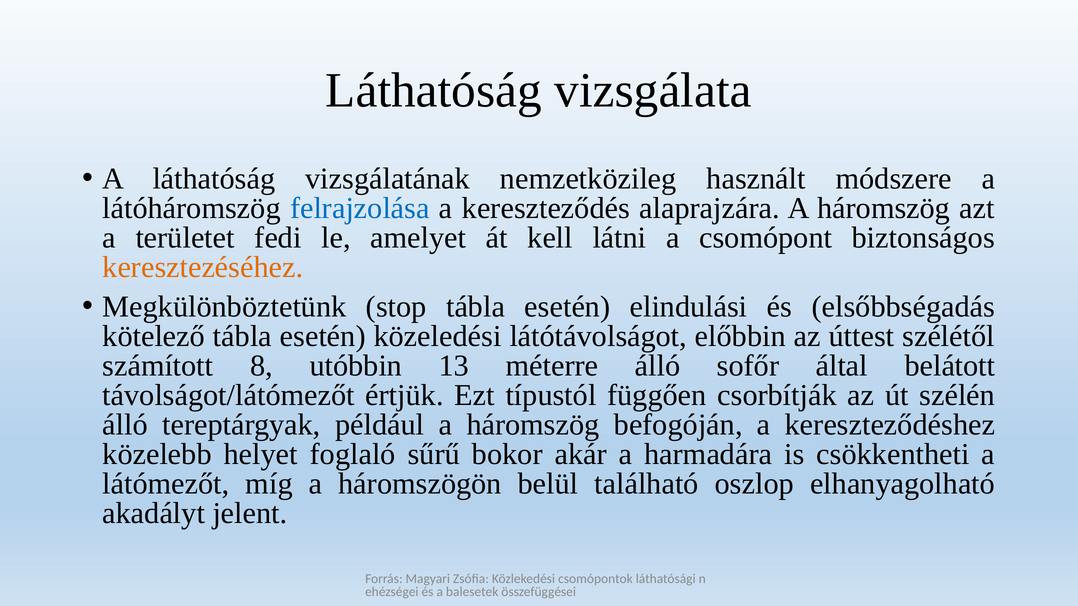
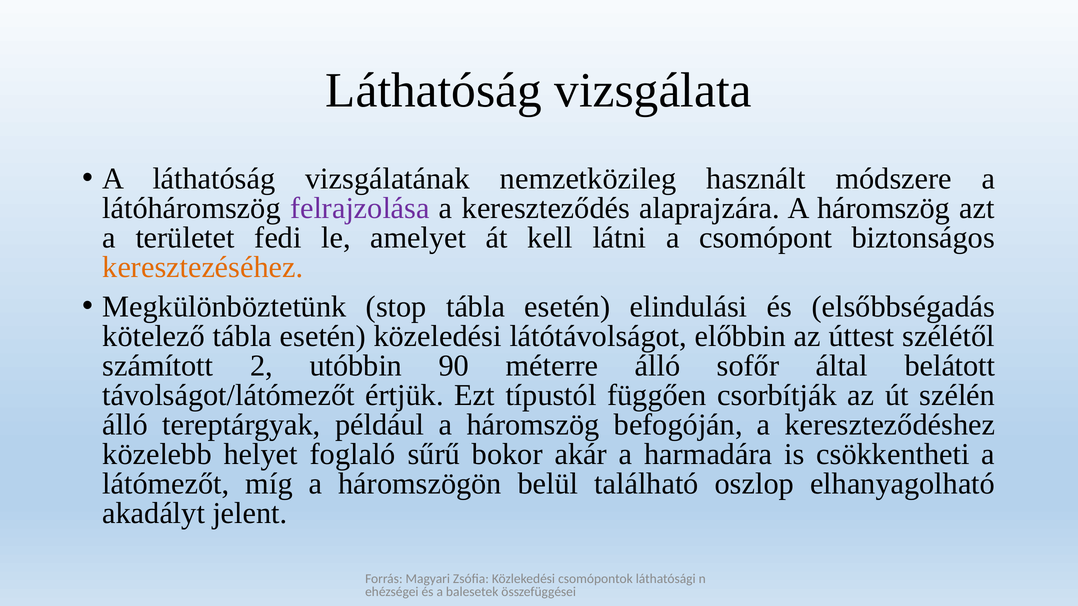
felrajzolása colour: blue -> purple
8: 8 -> 2
13: 13 -> 90
